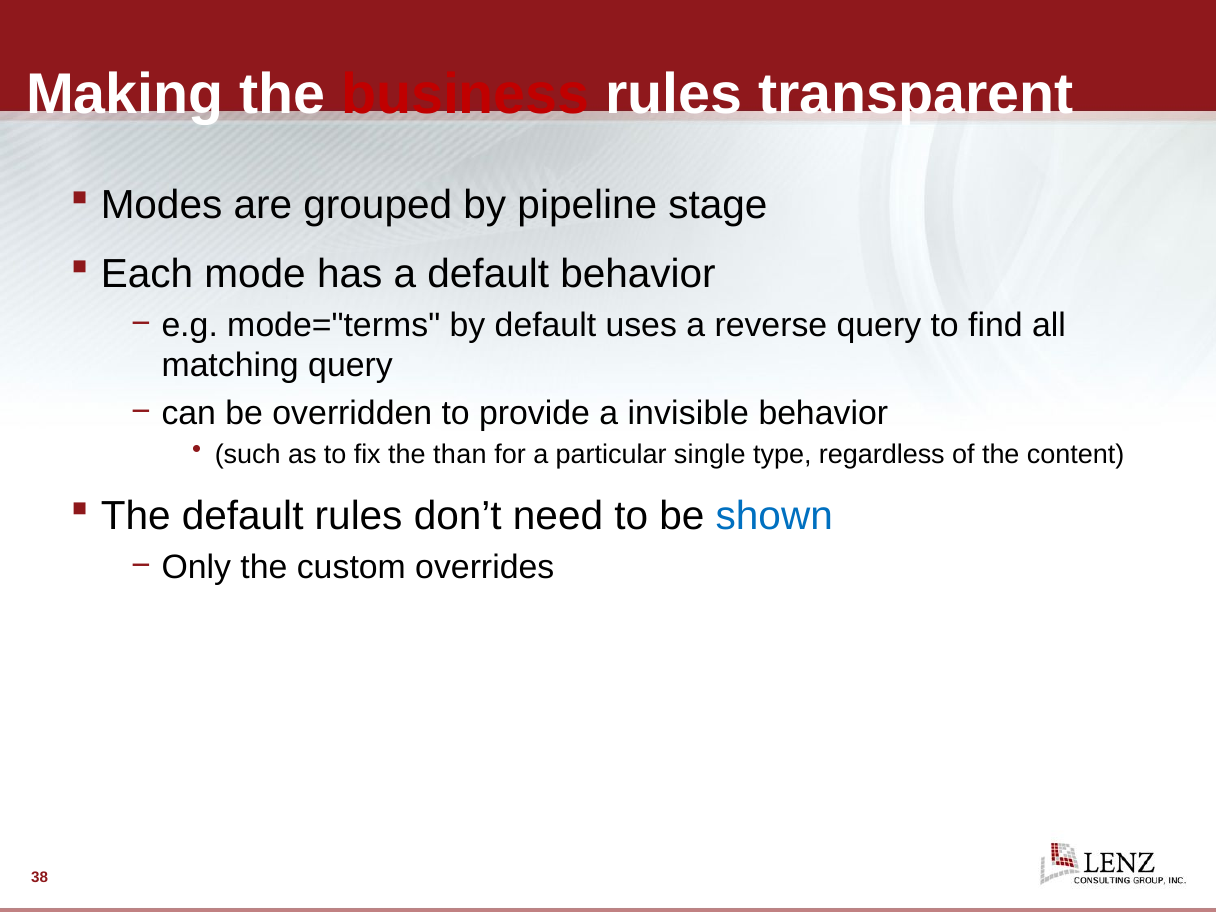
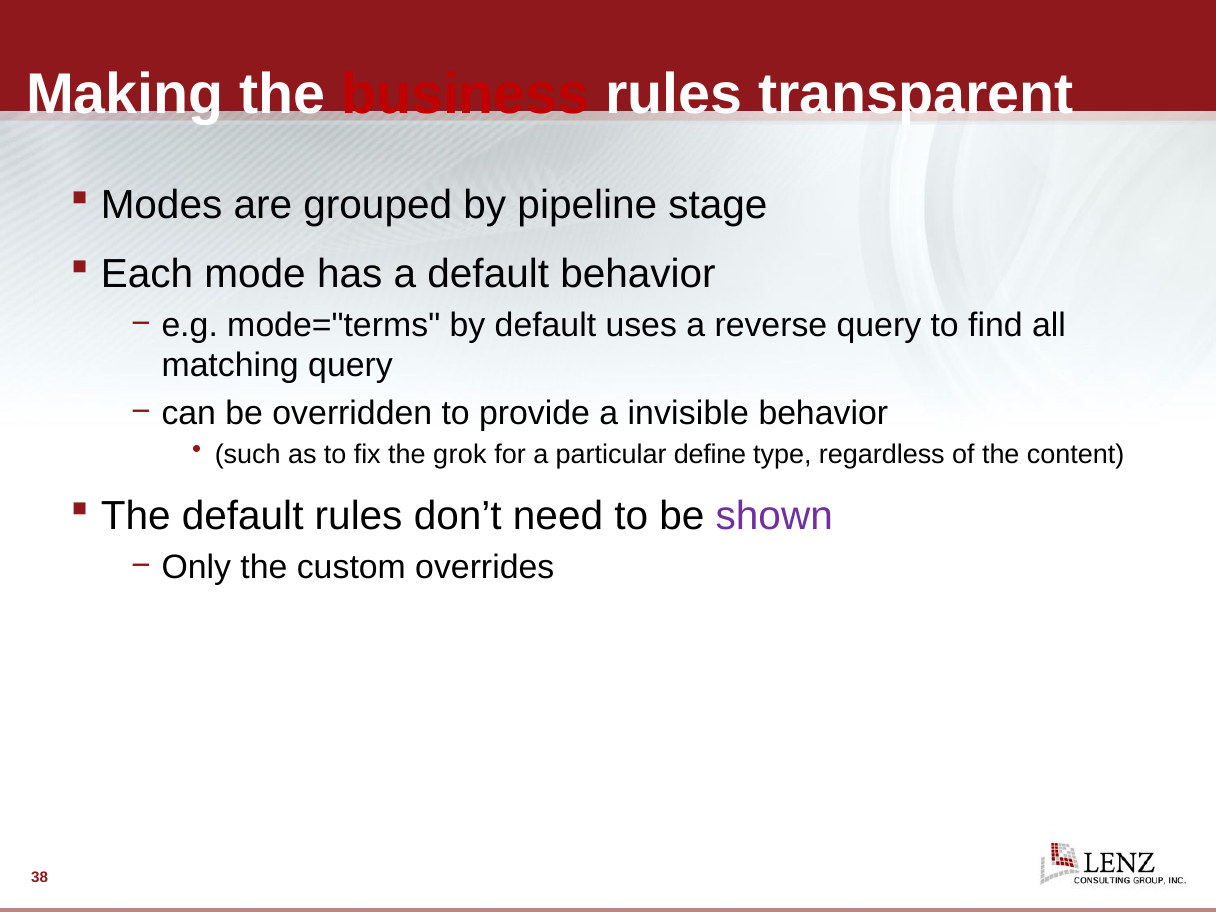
than: than -> grok
single: single -> define
shown colour: blue -> purple
